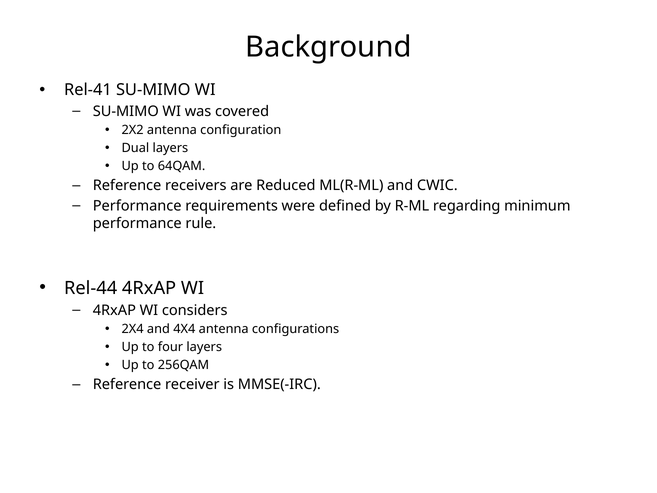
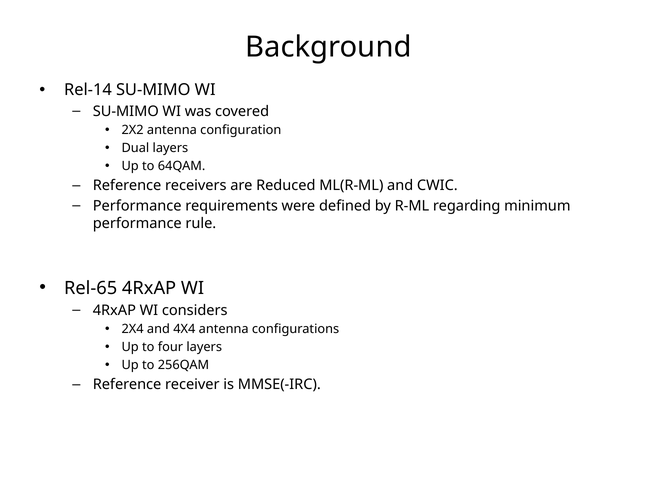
Rel-41: Rel-41 -> Rel-14
Rel-44: Rel-44 -> Rel-65
